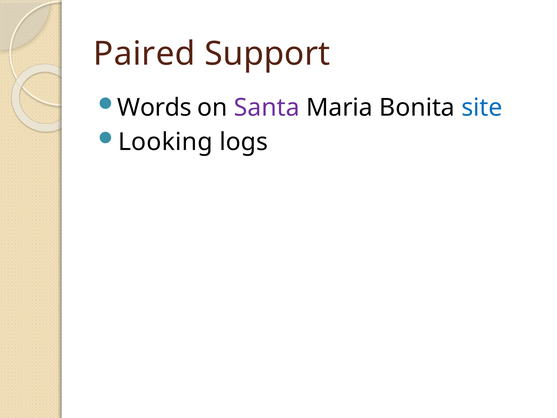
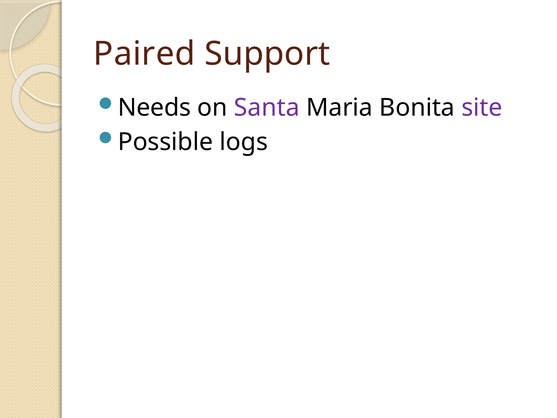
Words: Words -> Needs
site colour: blue -> purple
Looking: Looking -> Possible
